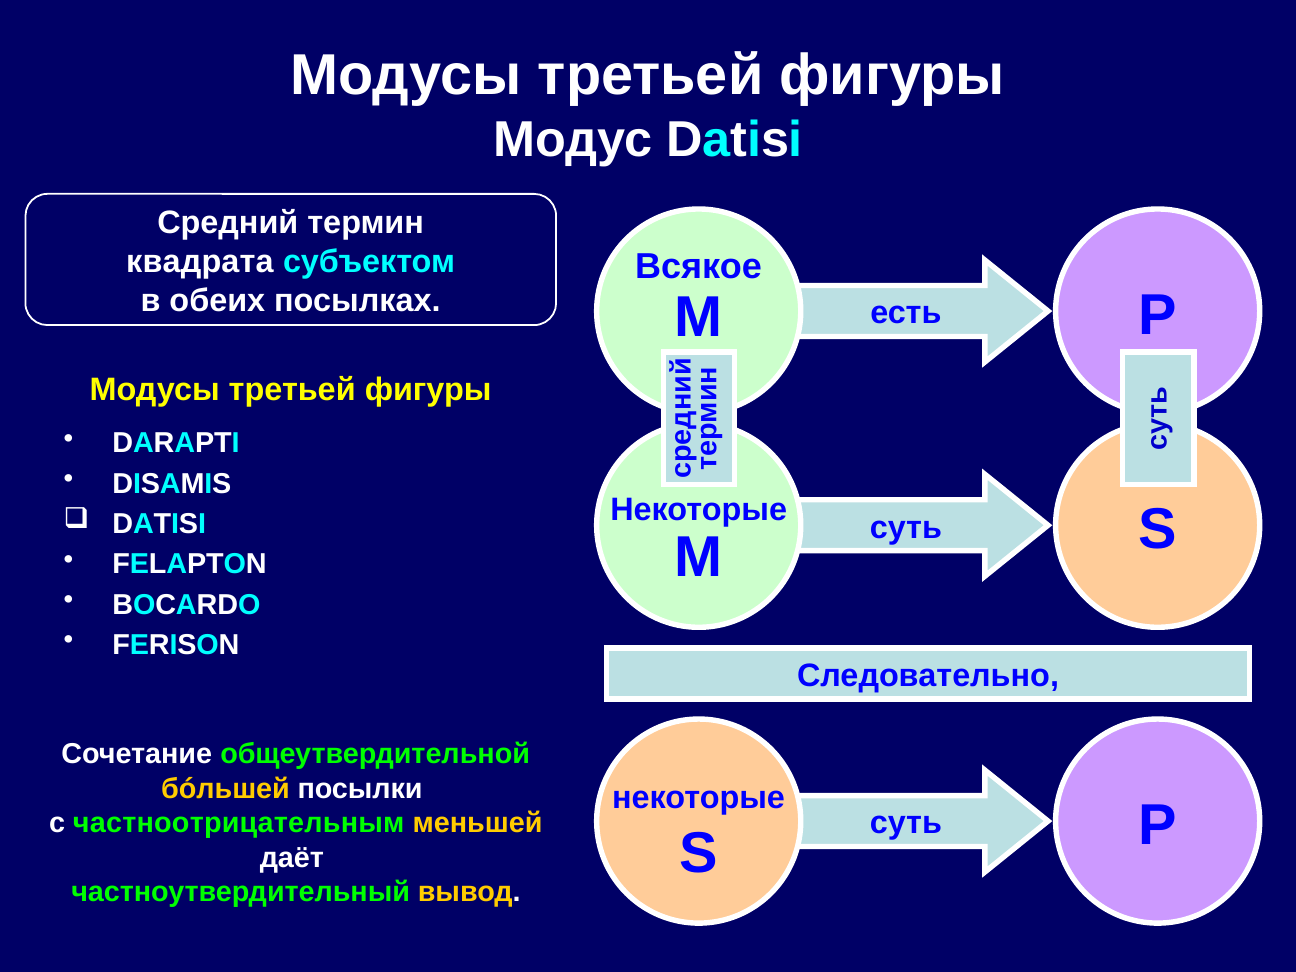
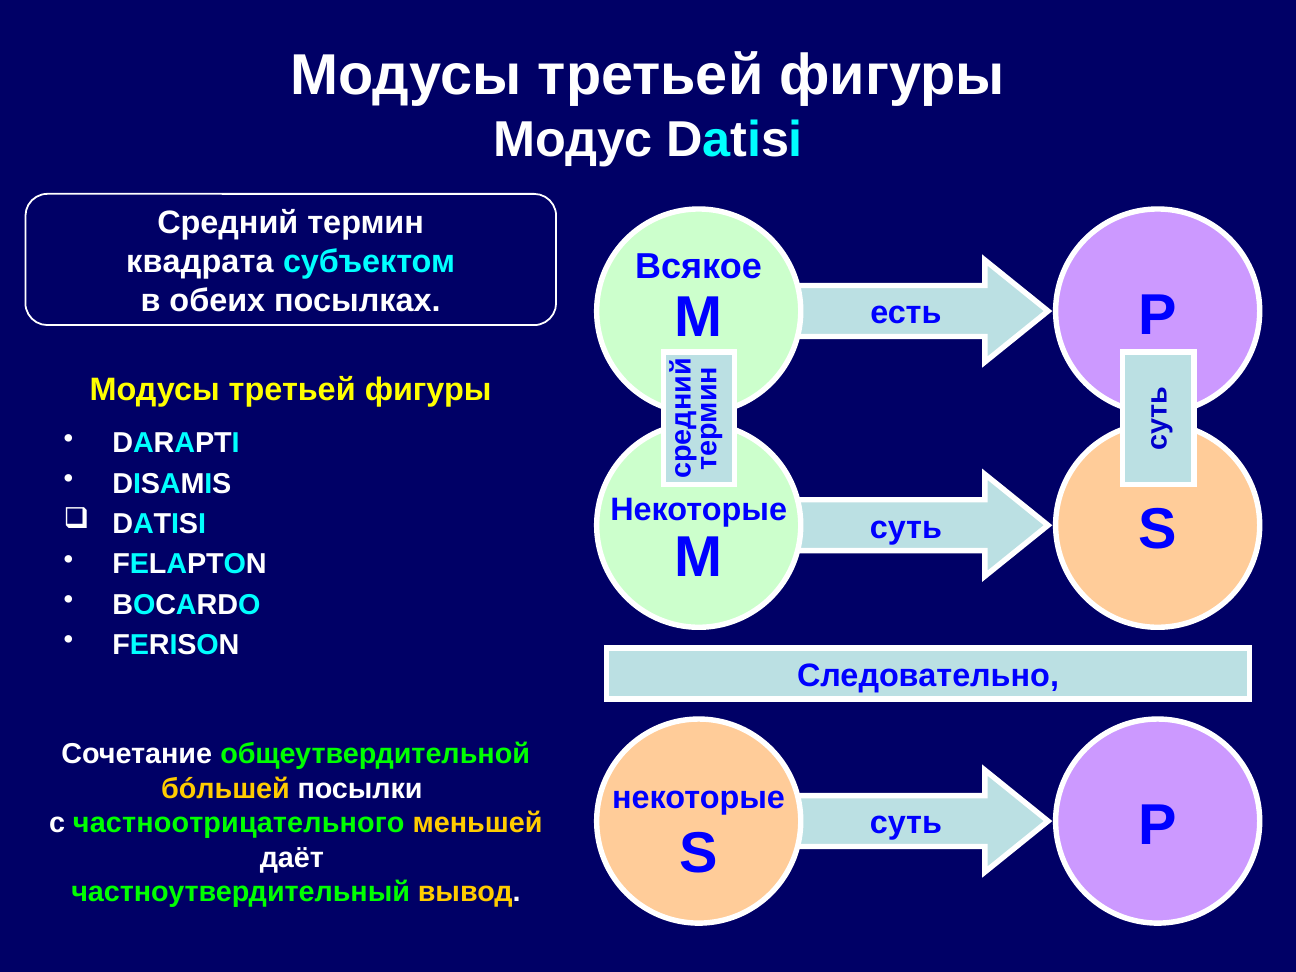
частноотрицательным: частноотрицательным -> частноотрицательного
